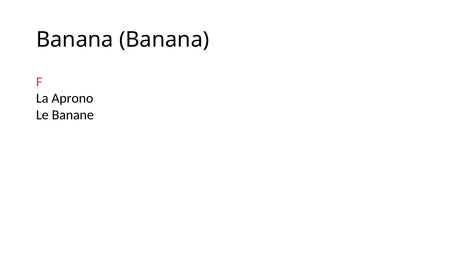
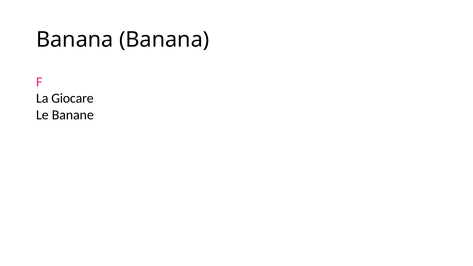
Aprono: Aprono -> Giocare
